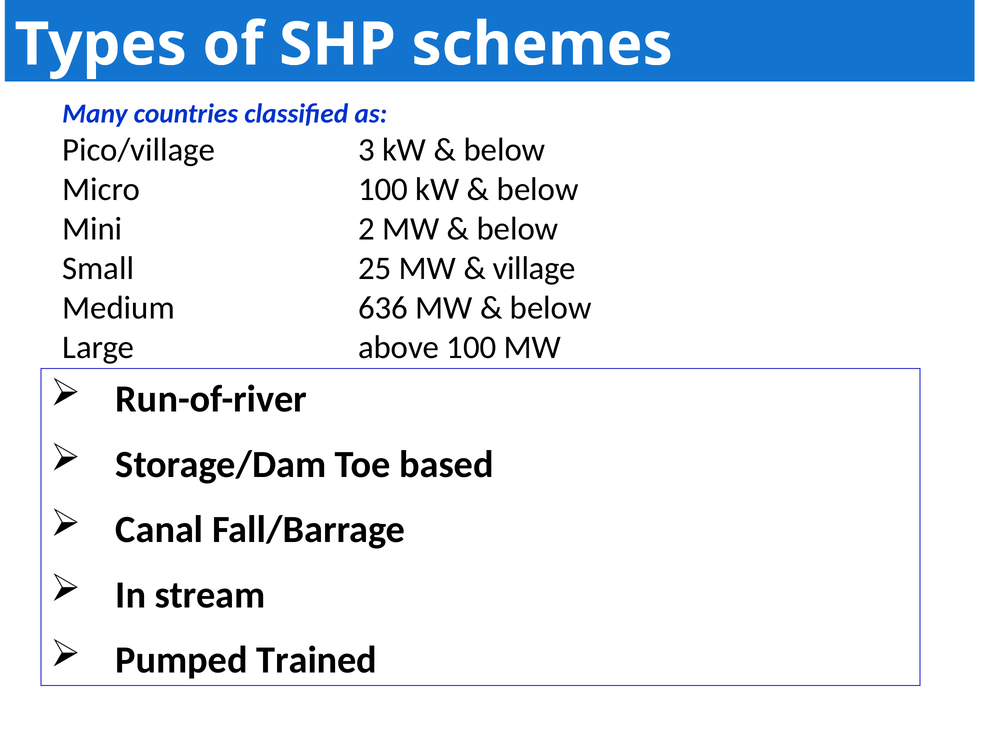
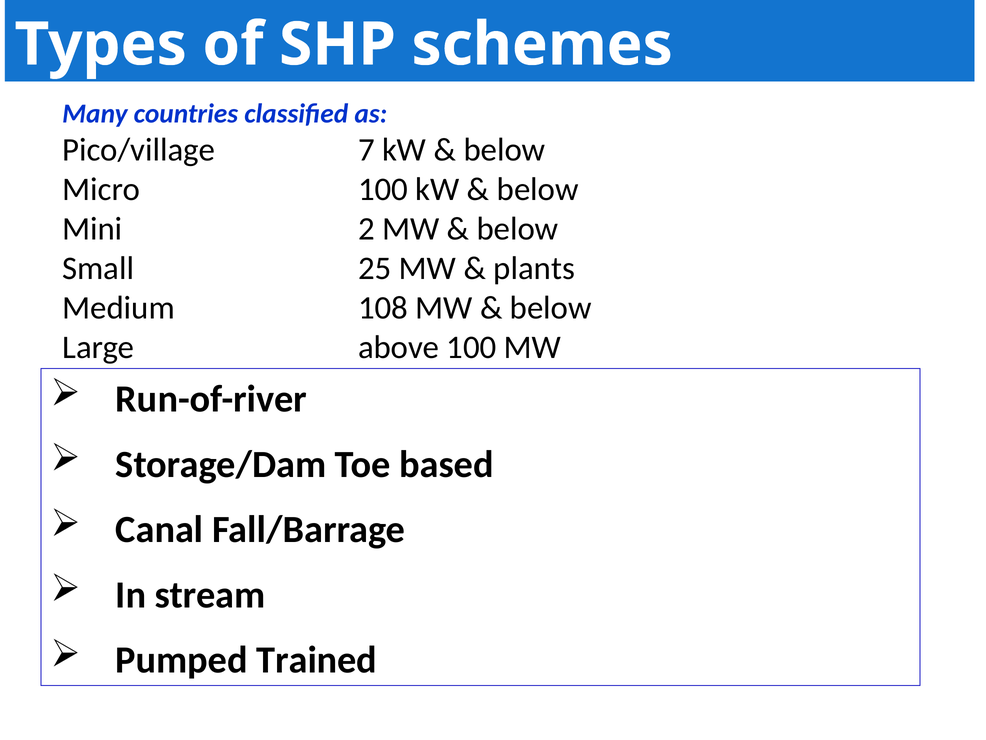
3: 3 -> 7
village: village -> plants
636: 636 -> 108
